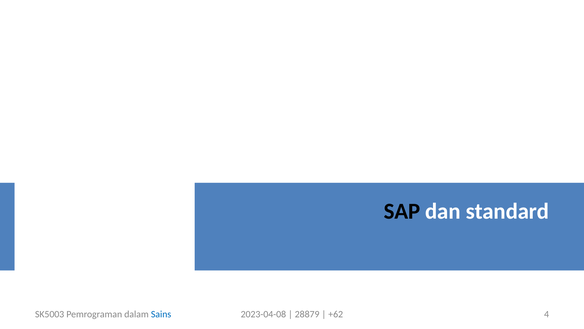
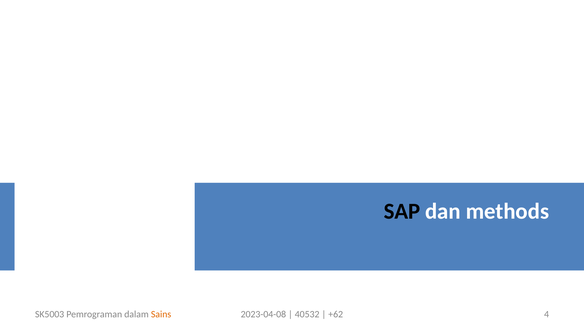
standard: standard -> methods
Sains colour: blue -> orange
28879: 28879 -> 40532
